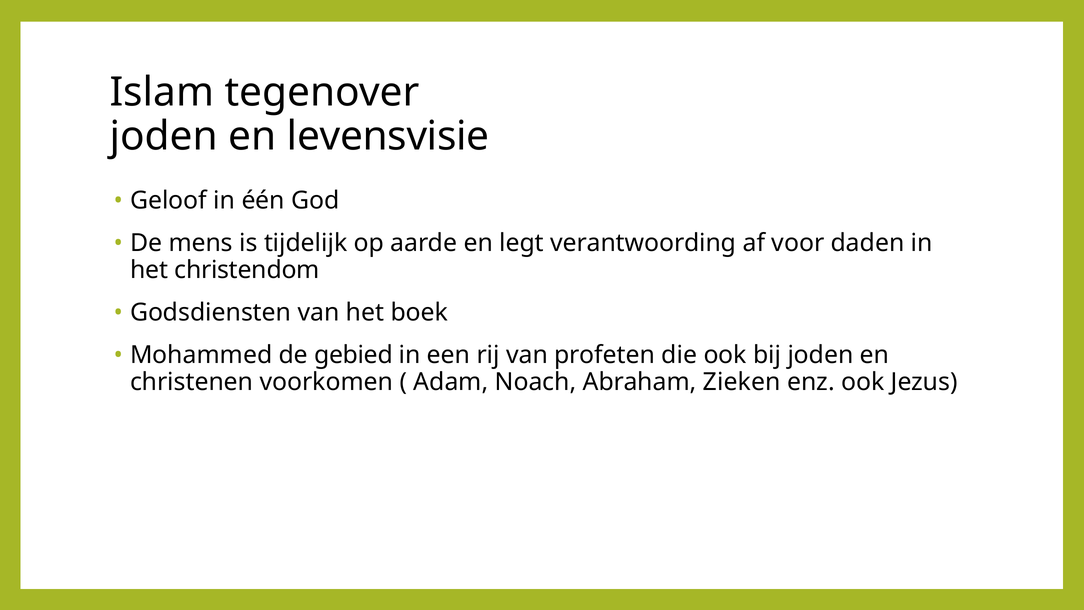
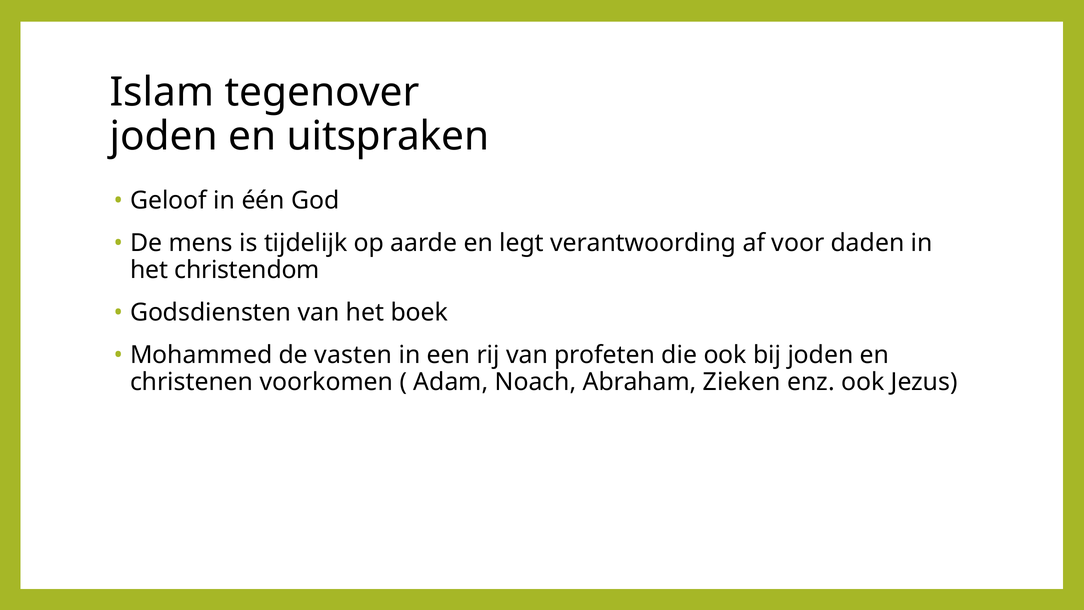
levensvisie: levensvisie -> uitspraken
gebied: gebied -> vasten
